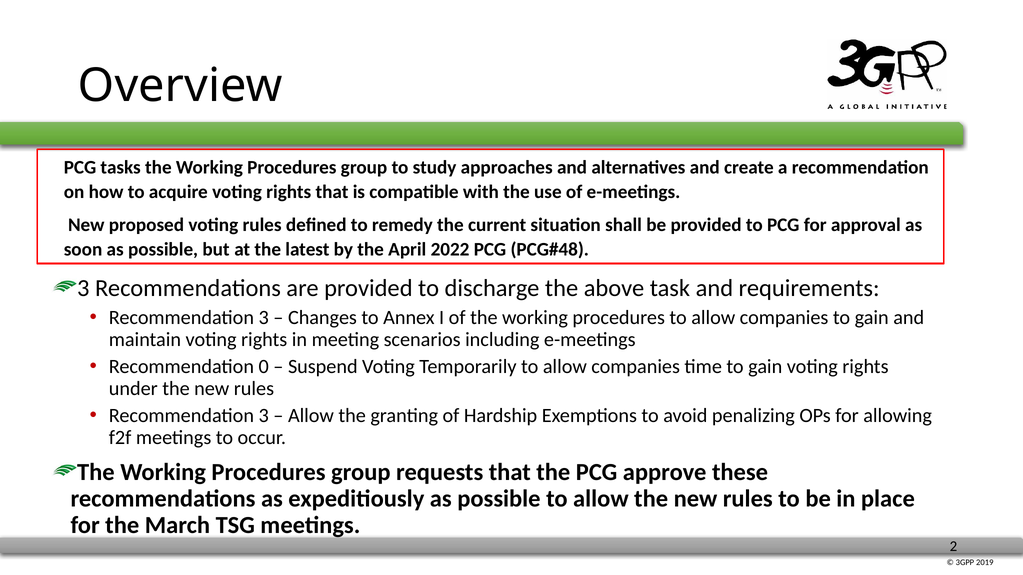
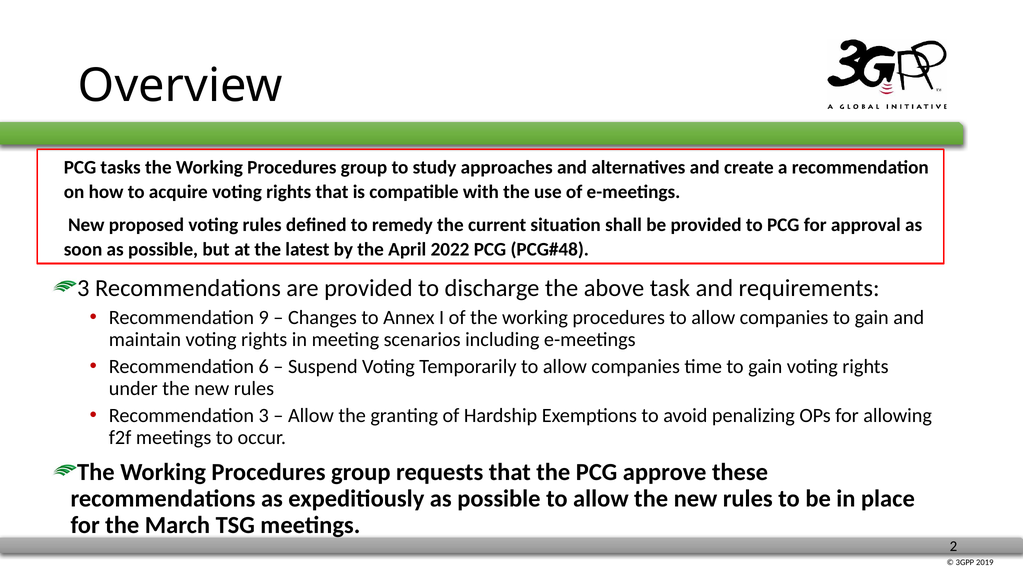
3 at (264, 318): 3 -> 9
0: 0 -> 6
